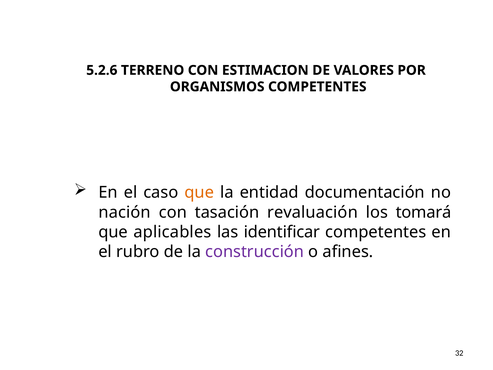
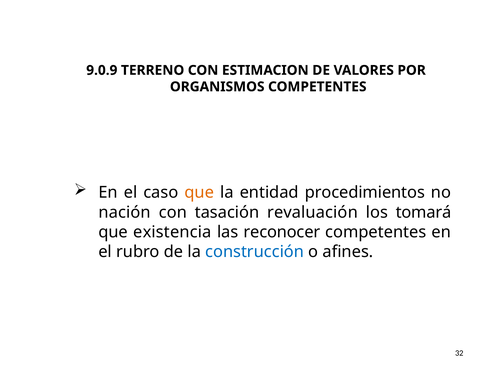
5.2.6: 5.2.6 -> 9.0.9
documentación: documentación -> procedimientos
aplicables: aplicables -> existencia
identificar: identificar -> reconocer
construcción colour: purple -> blue
